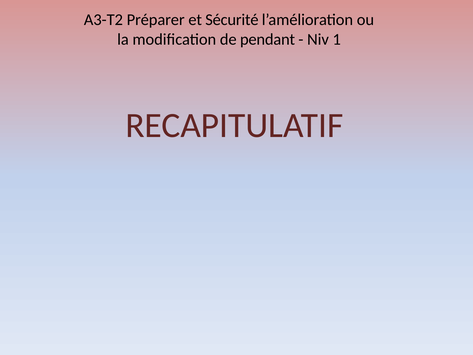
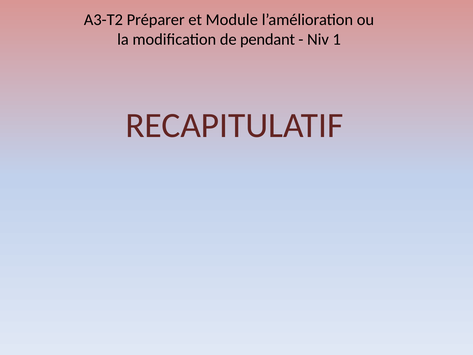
Sécurité: Sécurité -> Module
